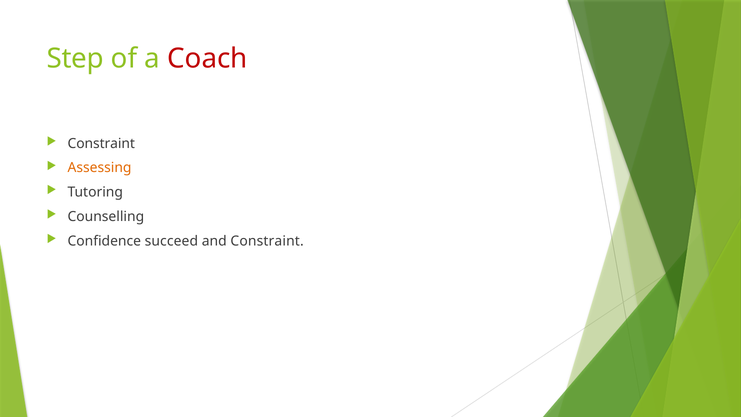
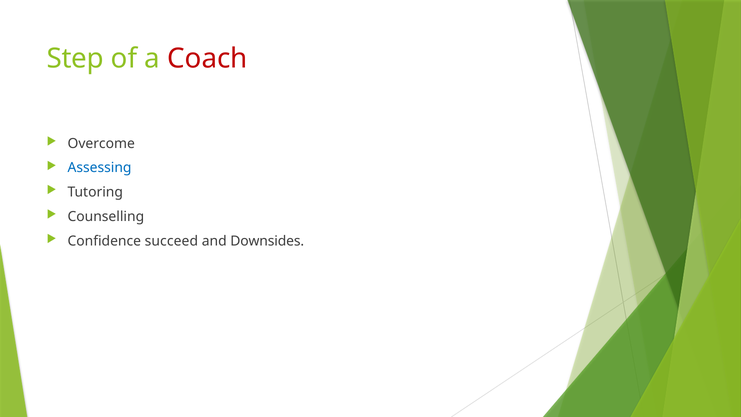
Constraint at (101, 143): Constraint -> Overcome
Assessing colour: orange -> blue
and Constraint: Constraint -> Downsides
